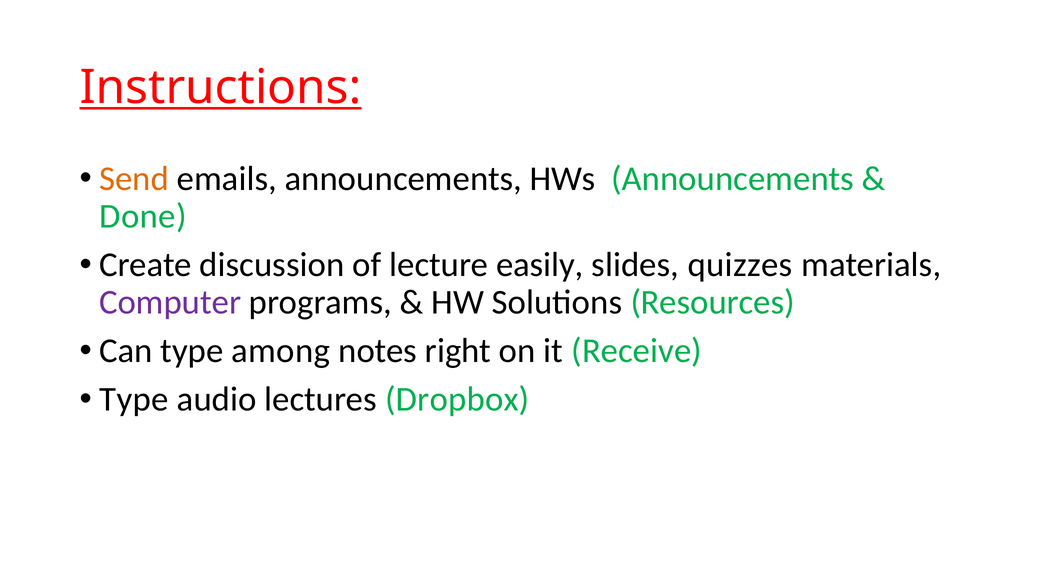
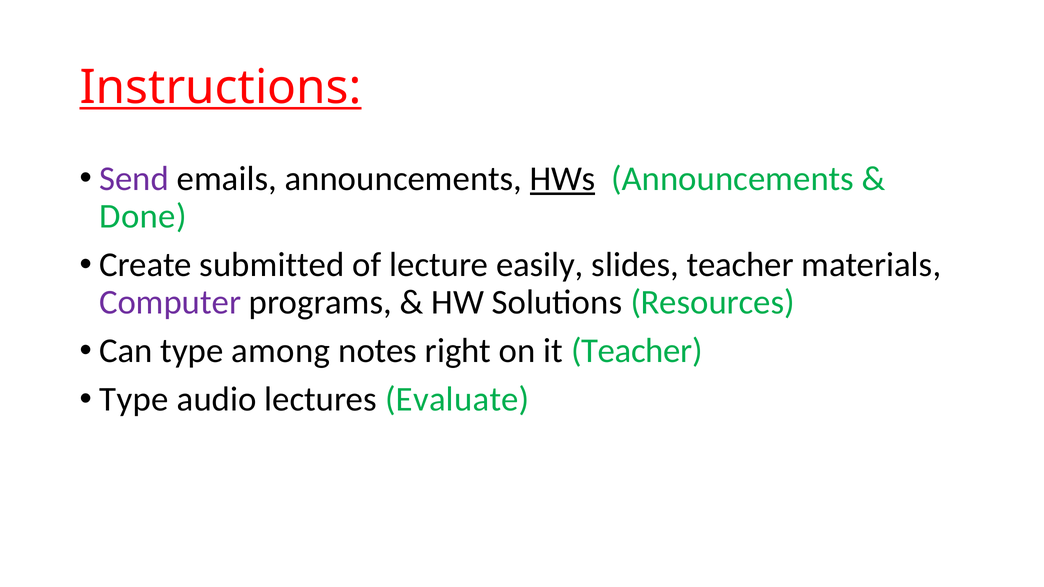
Send colour: orange -> purple
HWs underline: none -> present
discussion: discussion -> submitted
slides quizzes: quizzes -> teacher
it Receive: Receive -> Teacher
Dropbox: Dropbox -> Evaluate
